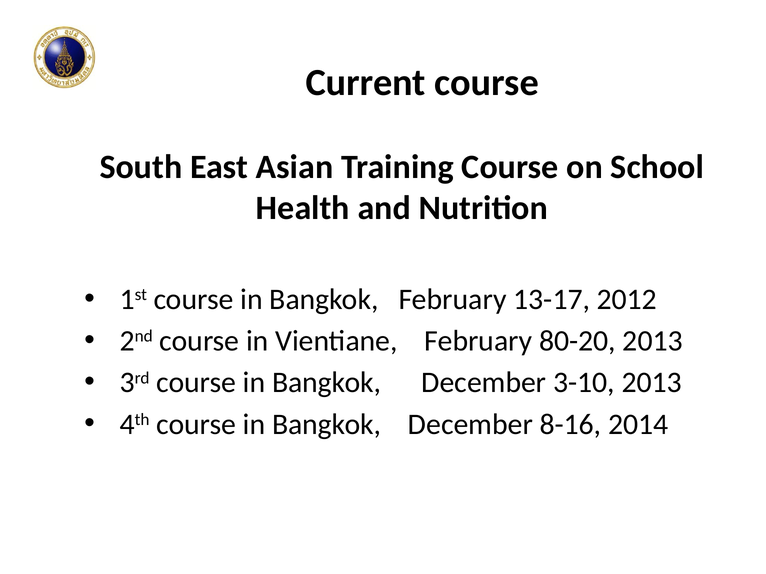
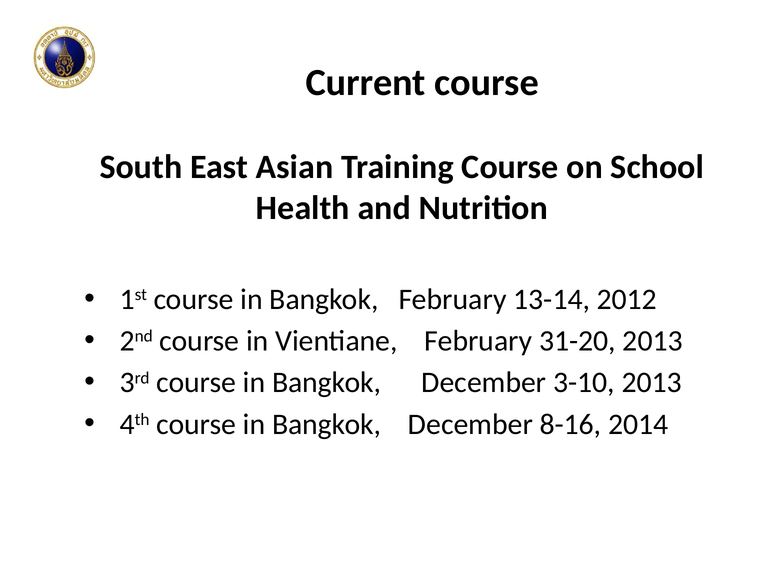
13-17: 13-17 -> 13-14
80-20: 80-20 -> 31-20
